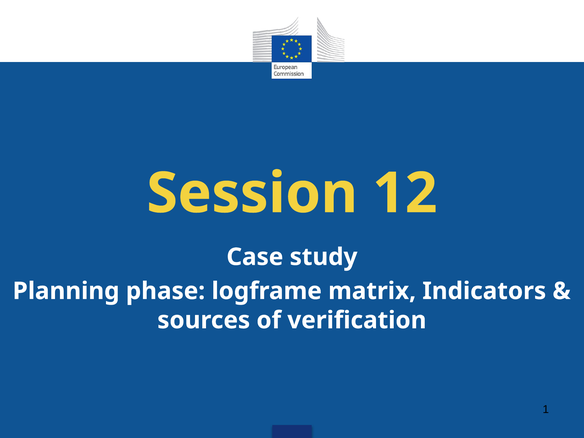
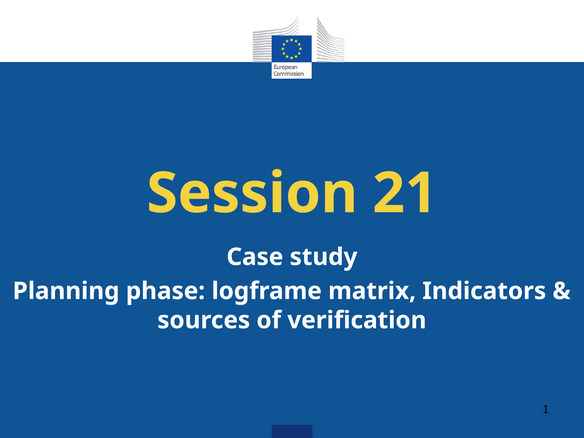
12: 12 -> 21
